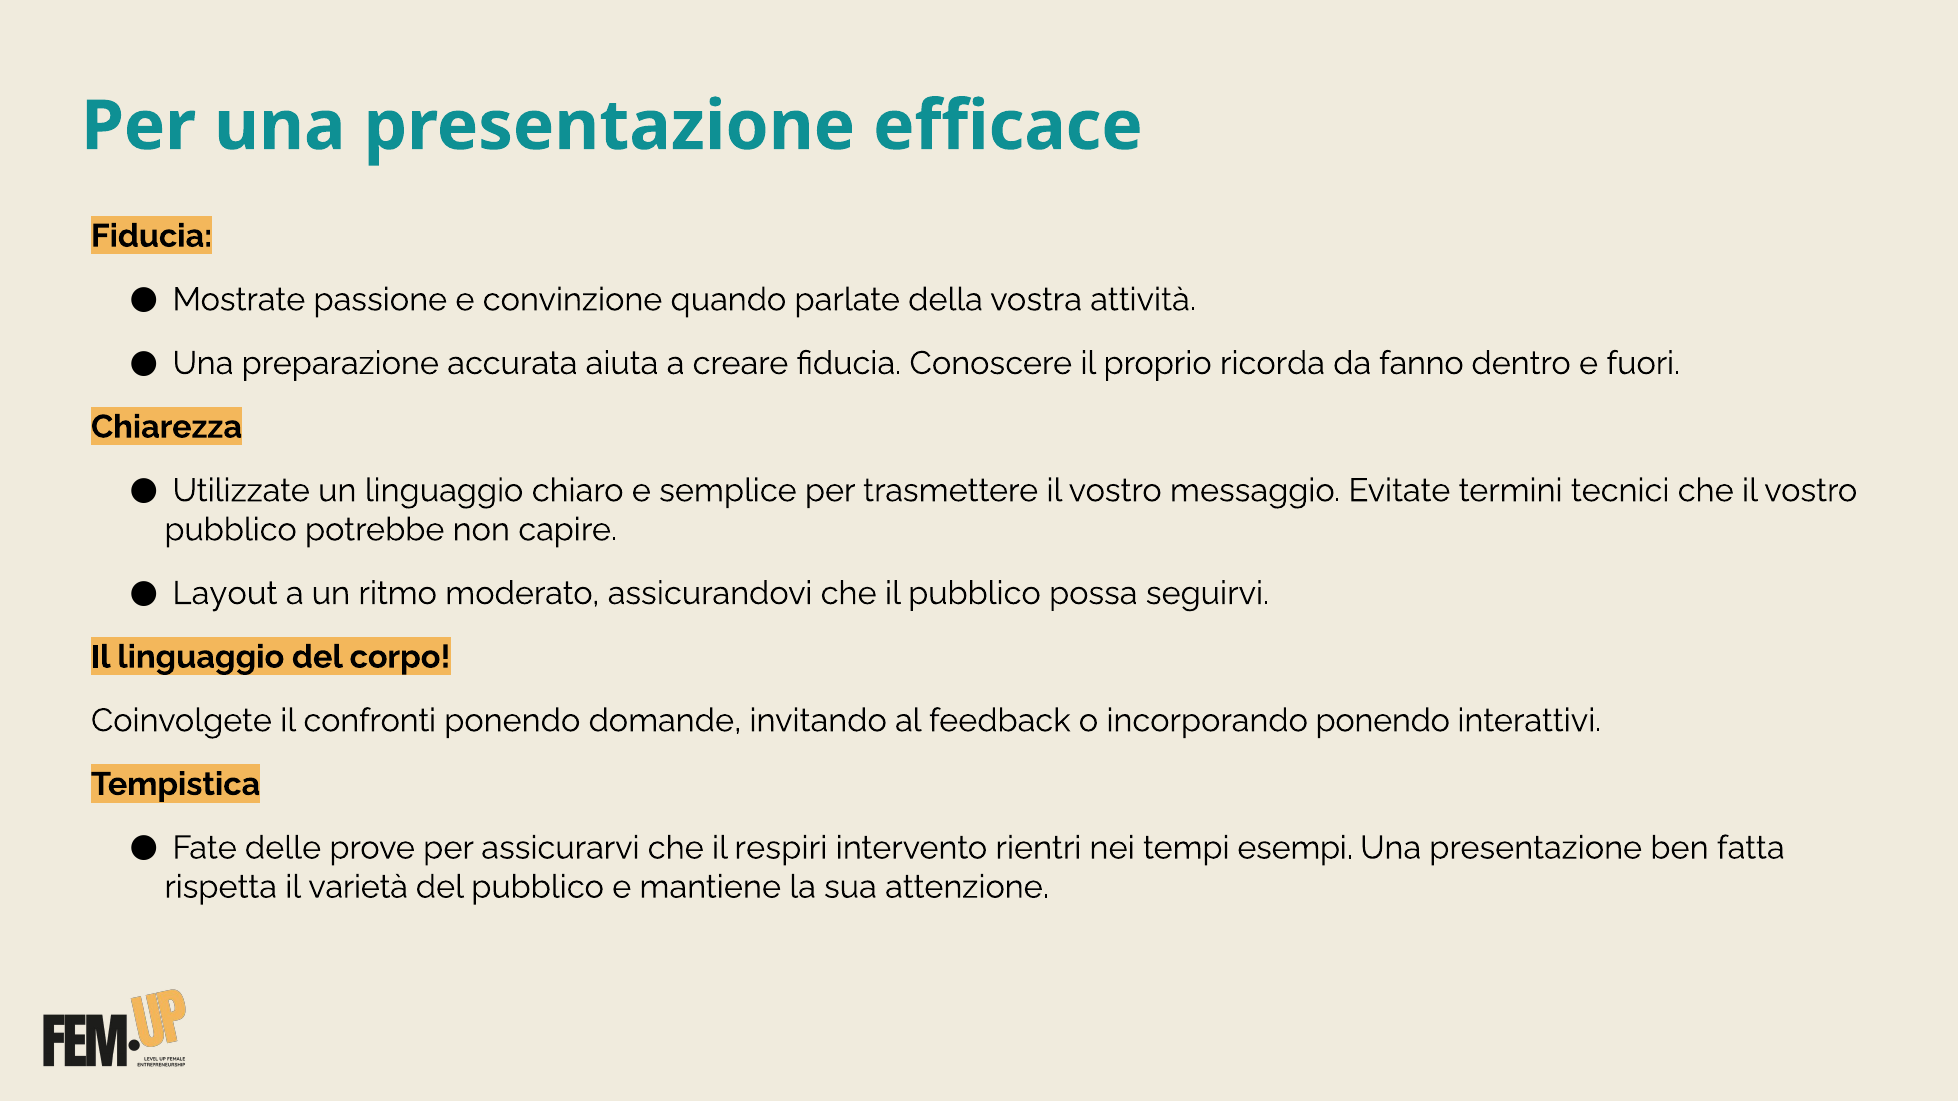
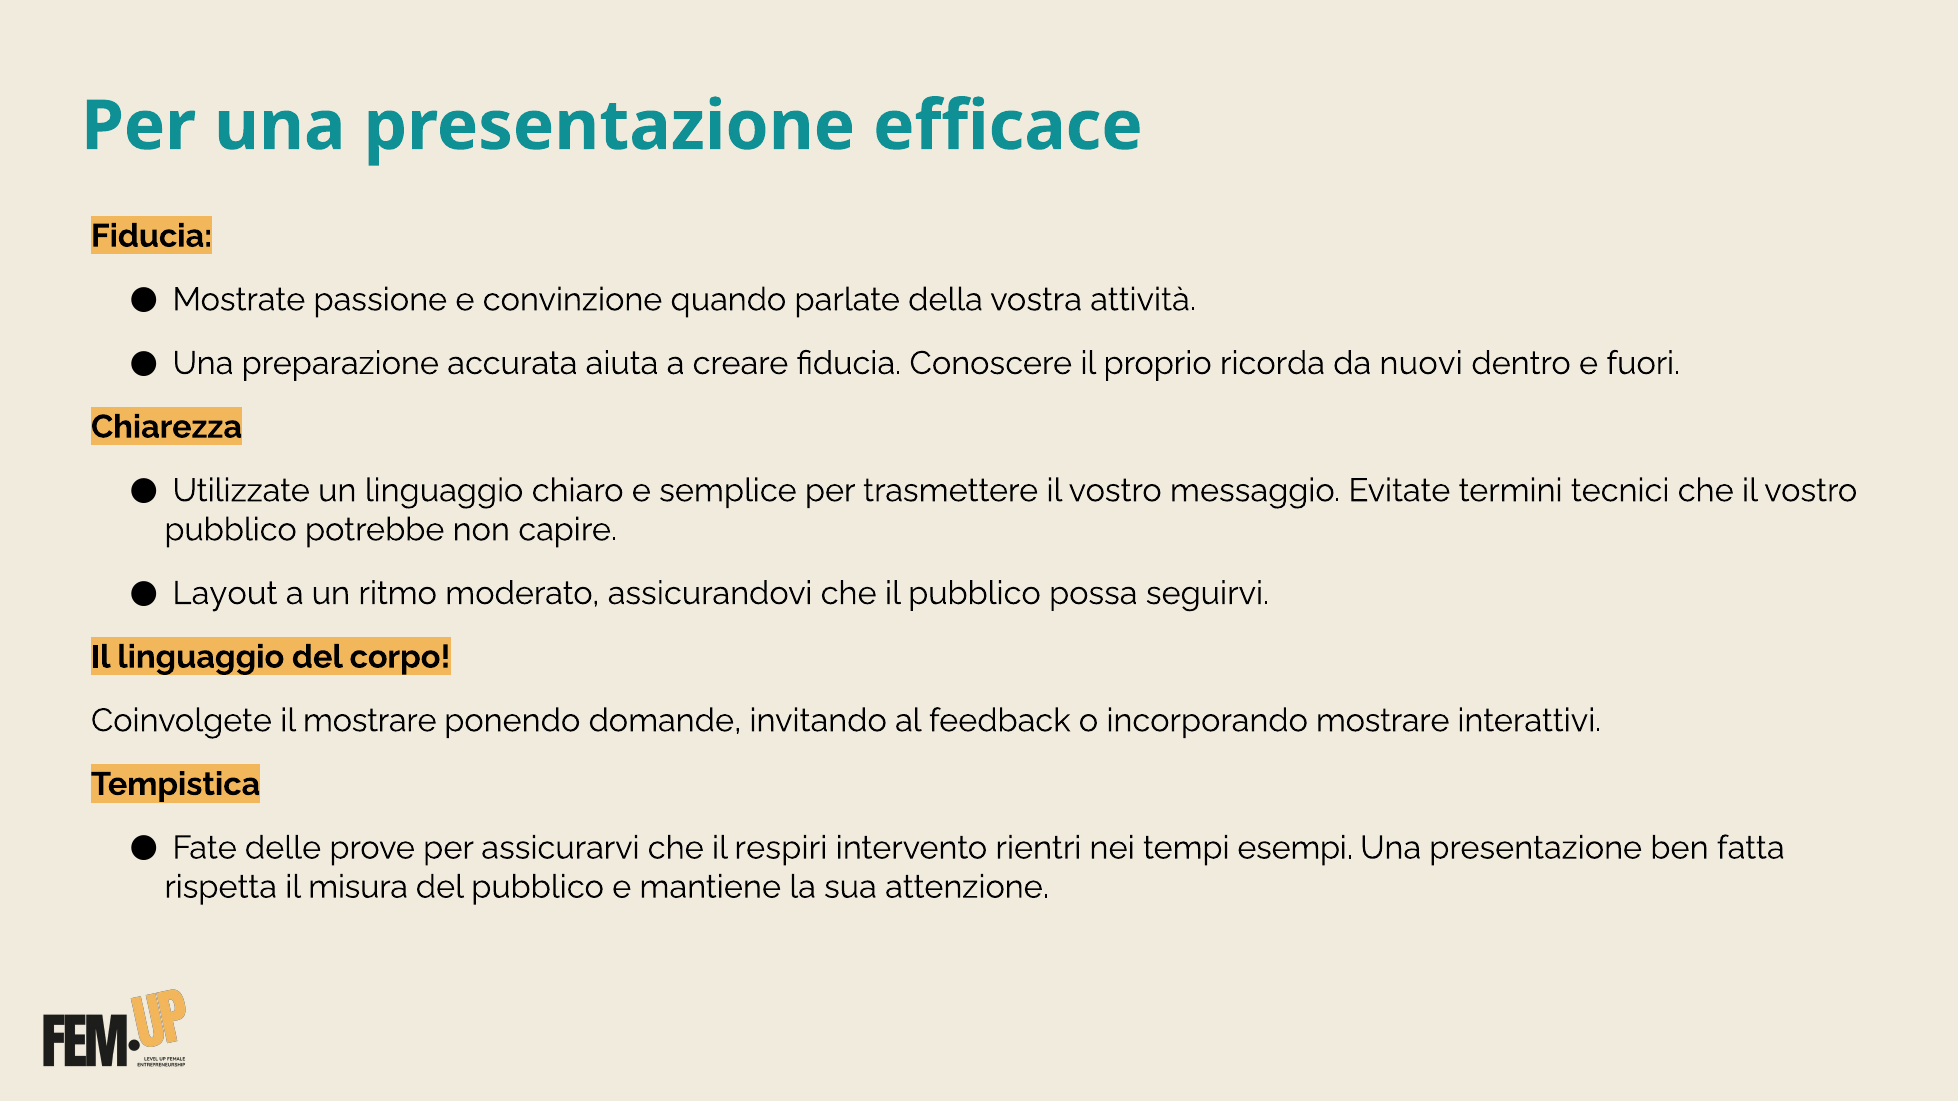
fanno: fanno -> nuovi
il confronti: confronti -> mostrare
incorporando ponendo: ponendo -> mostrare
varietà: varietà -> misura
